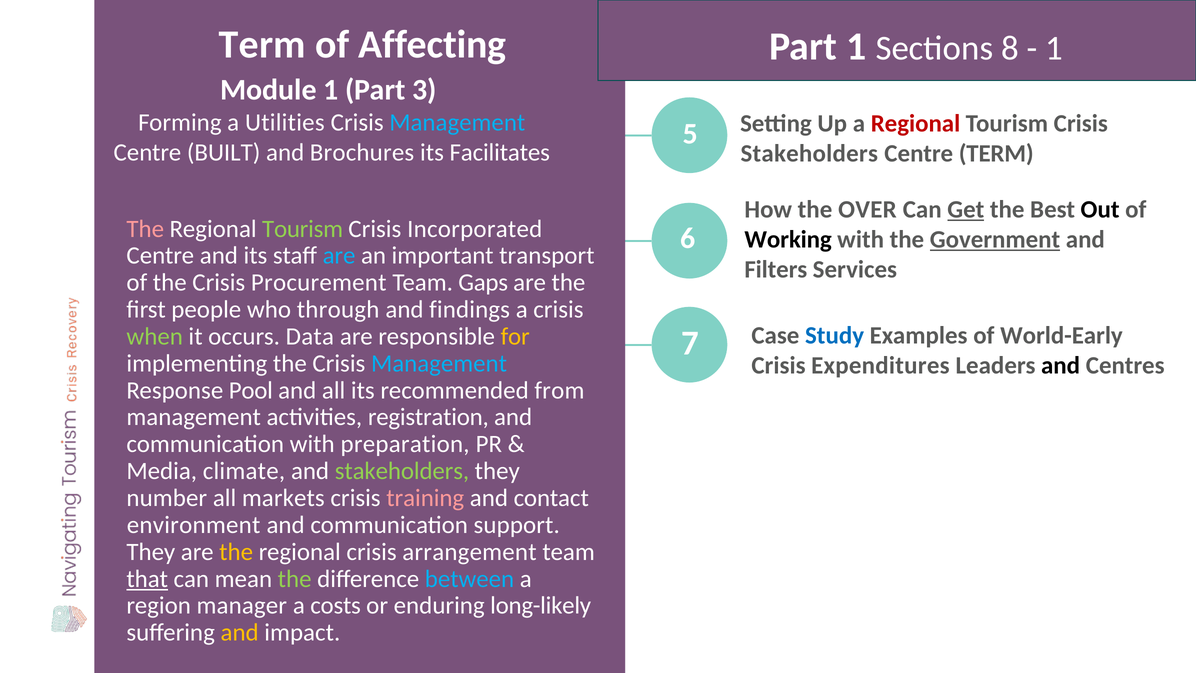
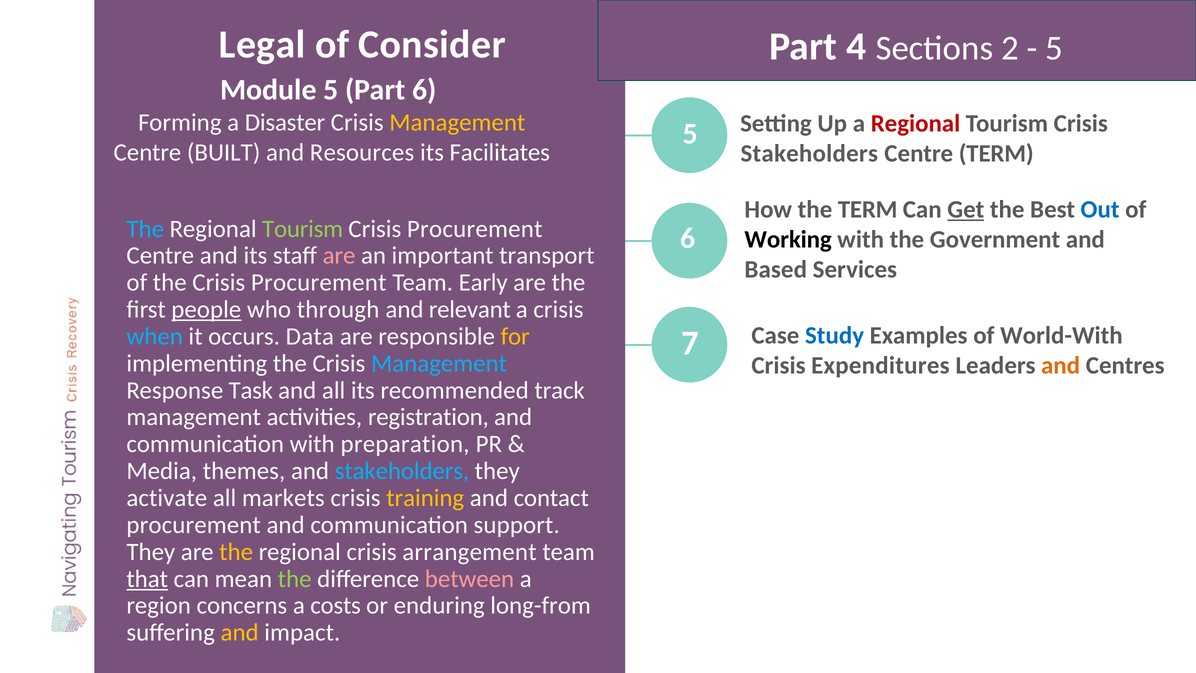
Term at (262, 45): Term -> Legal
Affecting: Affecting -> Consider
Part 1: 1 -> 4
8: 8 -> 2
1 at (1054, 48): 1 -> 5
Module 1: 1 -> 5
Part 3: 3 -> 6
Utilities: Utilities -> Disaster
Management at (457, 123) colour: light blue -> yellow
Brochures: Brochures -> Resources
the OVER: OVER -> TERM
Out colour: black -> blue
The at (145, 229) colour: pink -> light blue
Incorporated at (475, 229): Incorporated -> Procurement
Government underline: present -> none
are at (339, 256) colour: light blue -> pink
Filters: Filters -> Based
Gaps: Gaps -> Early
people underline: none -> present
findings: findings -> relevant
World-Early: World-Early -> World-With
when colour: light green -> light blue
and at (1061, 365) colour: black -> orange
Pool: Pool -> Task
from: from -> track
climate: climate -> themes
stakeholders at (402, 471) colour: light green -> light blue
number: number -> activate
training colour: pink -> yellow
environment at (194, 525): environment -> procurement
between colour: light blue -> pink
manager: manager -> concerns
long-likely: long-likely -> long-from
